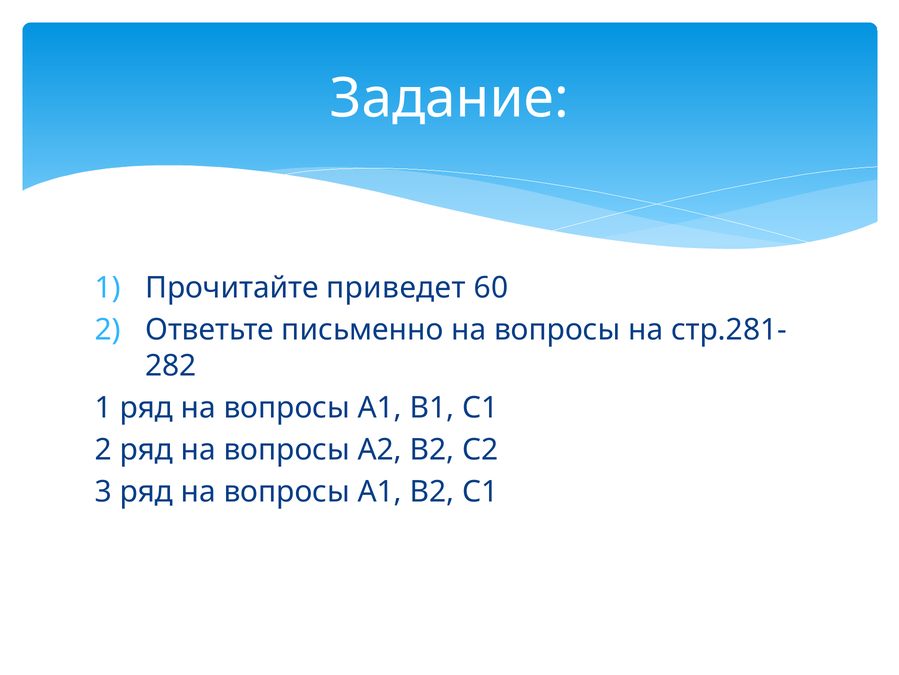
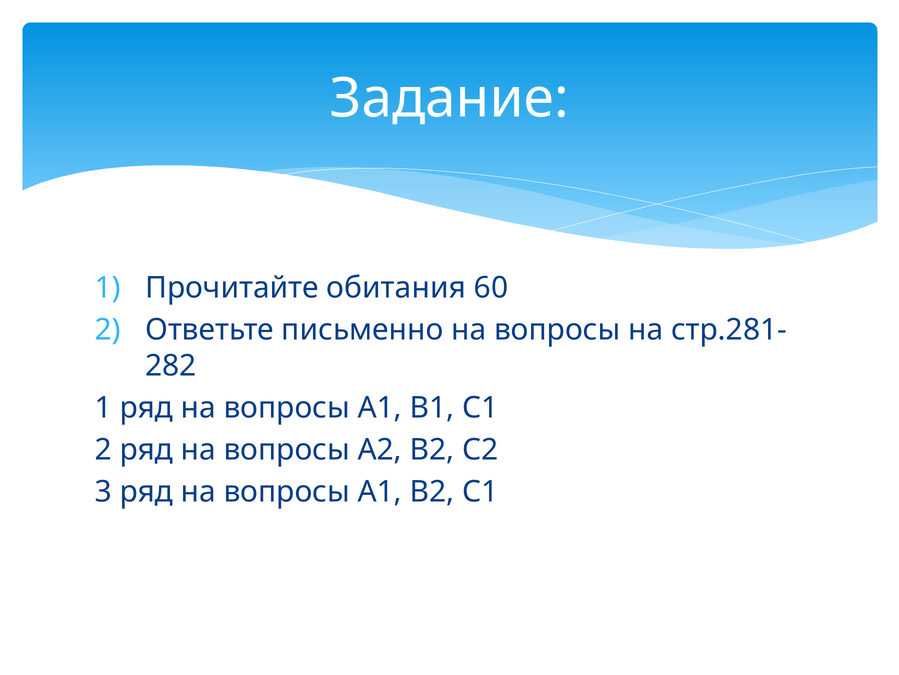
приведет: приведет -> обитания
